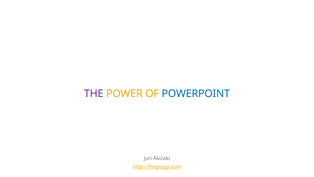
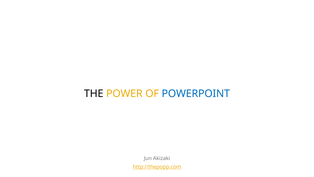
THE colour: purple -> black
